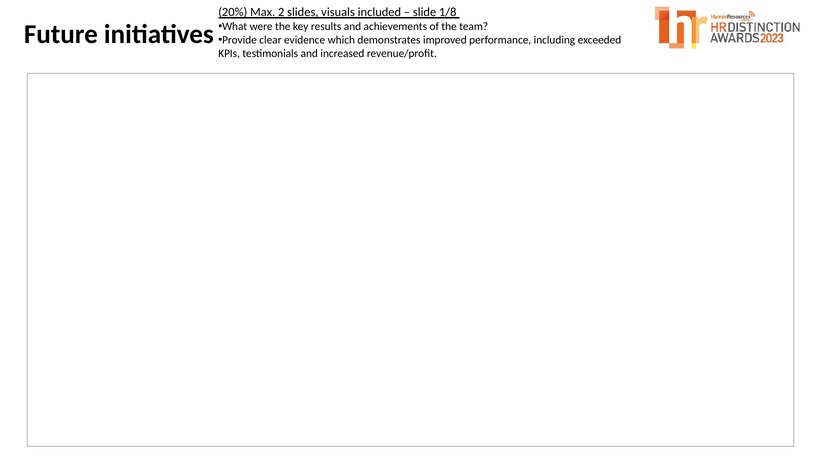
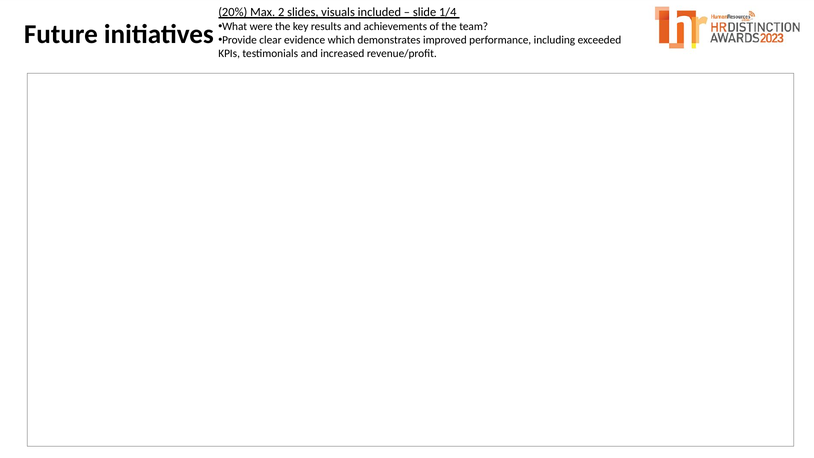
1/8: 1/8 -> 1/4
